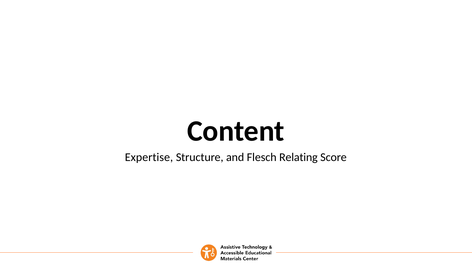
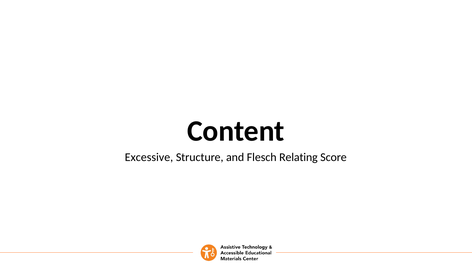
Expertise: Expertise -> Excessive
